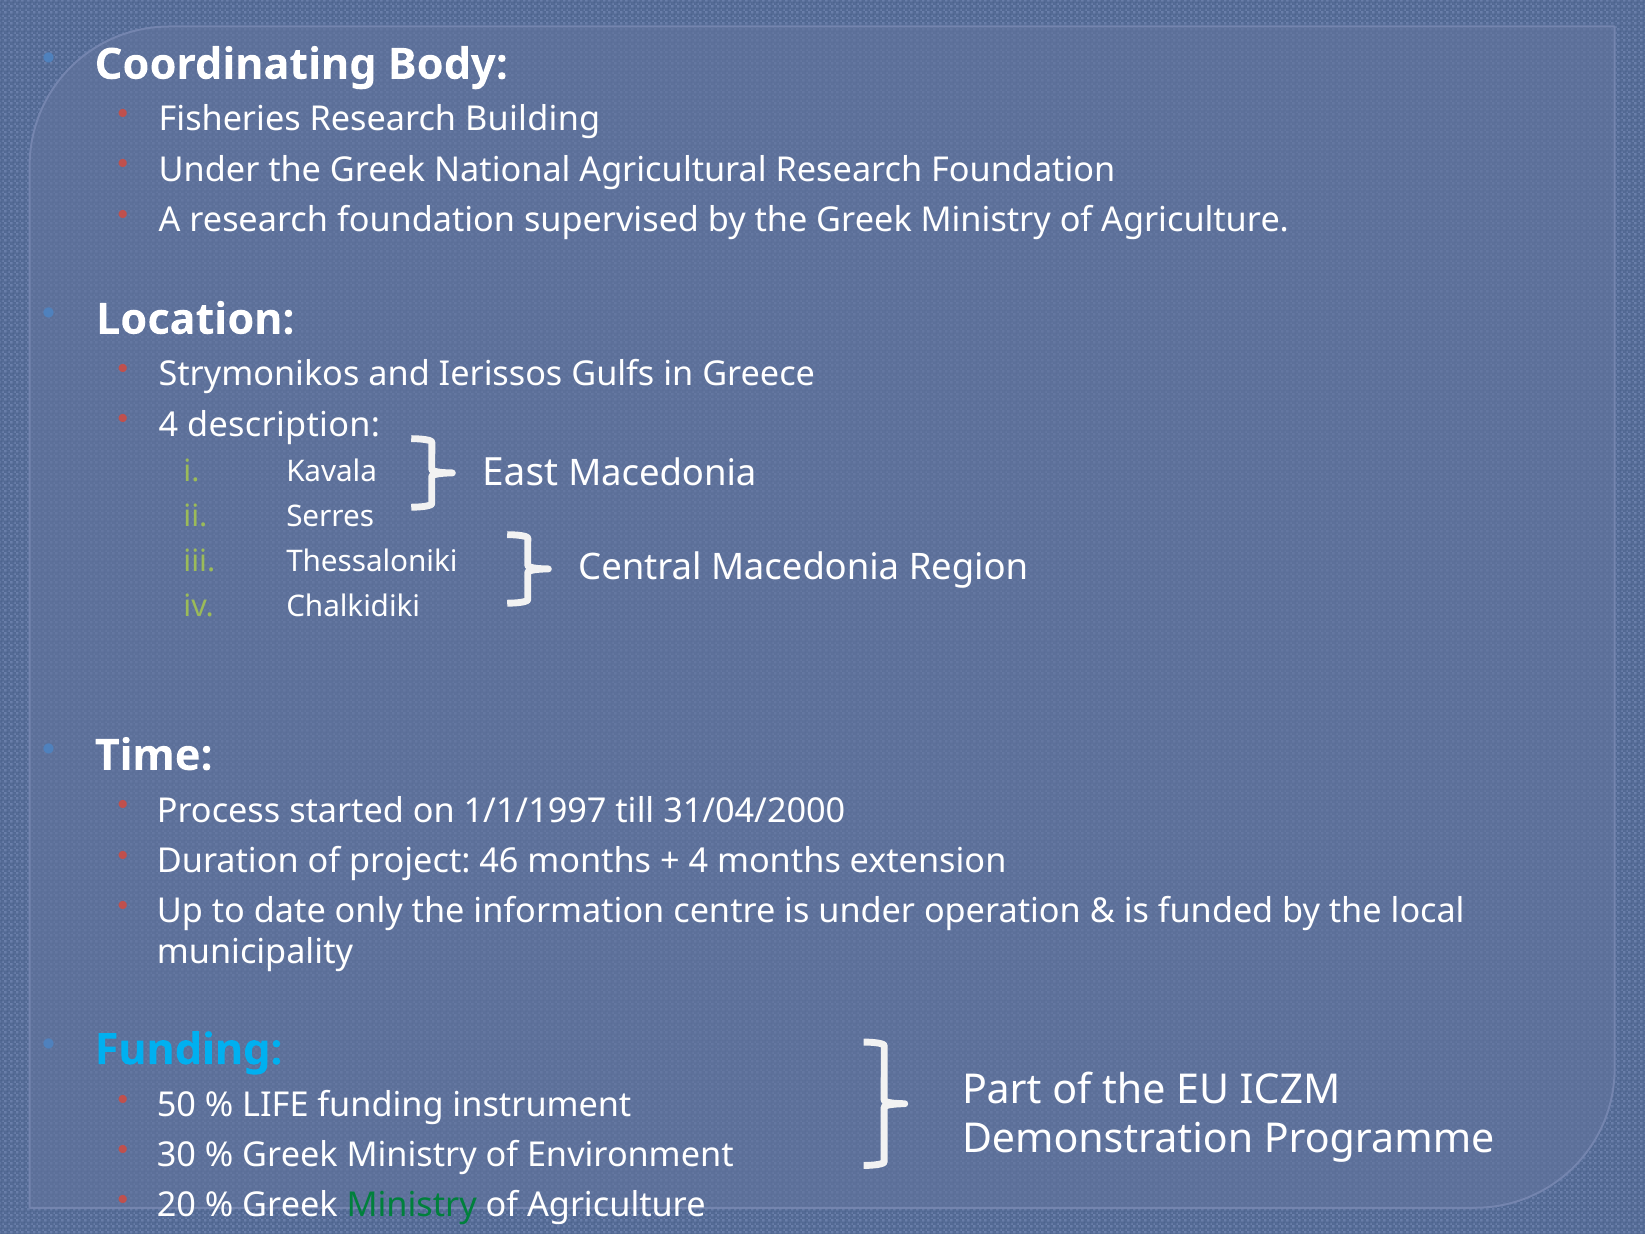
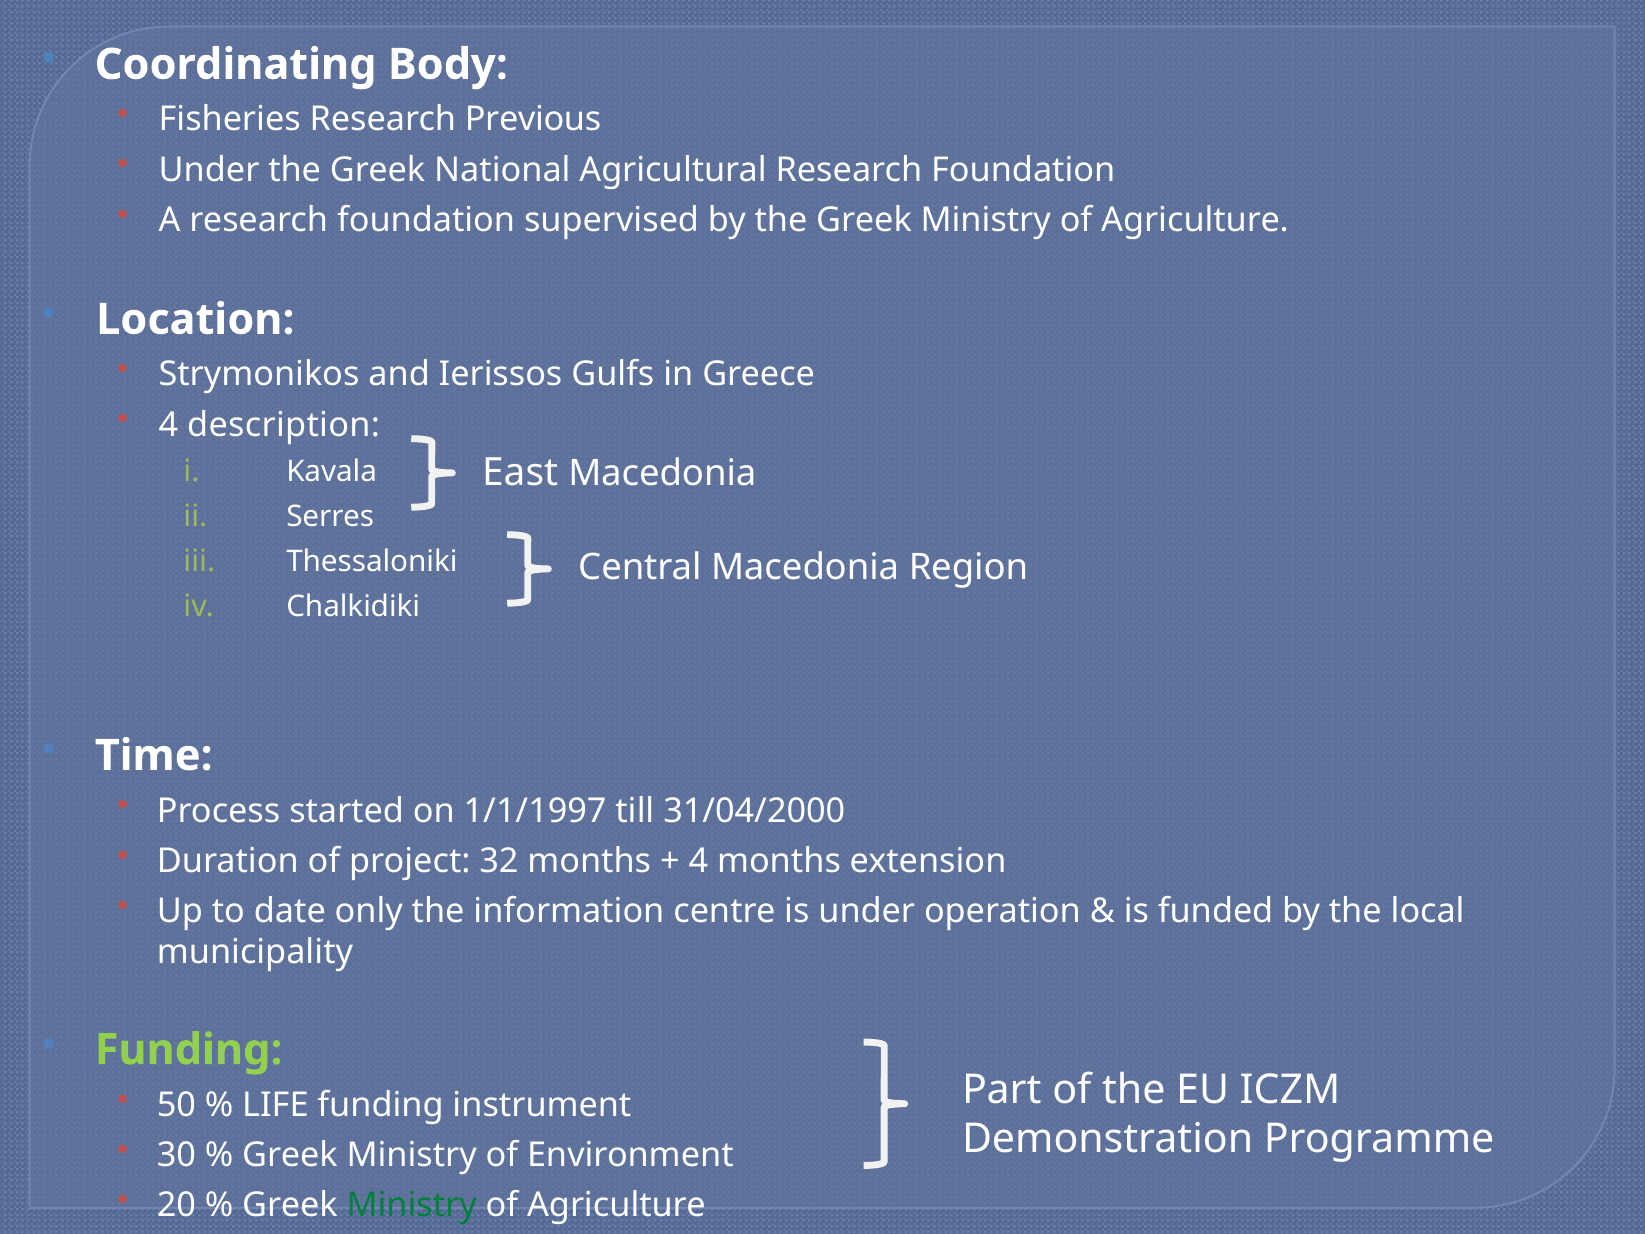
Building: Building -> Previous
46: 46 -> 32
Funding at (189, 1050) colour: light blue -> light green
